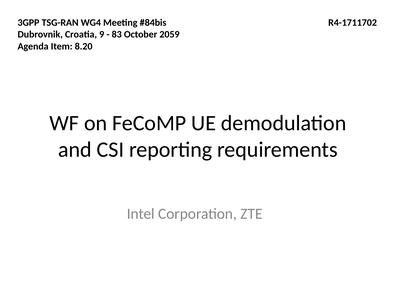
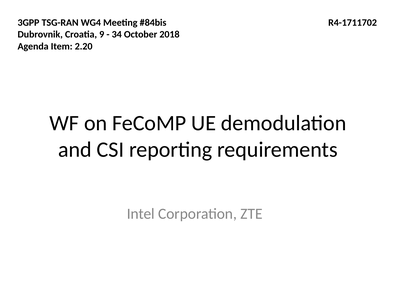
83: 83 -> 34
2059: 2059 -> 2018
8.20: 8.20 -> 2.20
